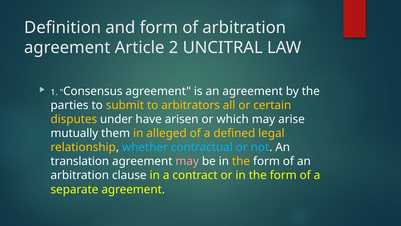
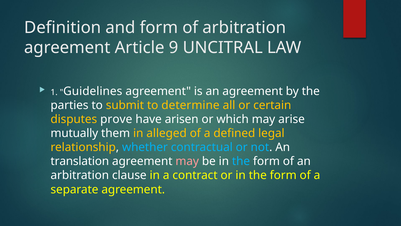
2: 2 -> 9
Consensus: Consensus -> Guidelines
arbitrators: arbitrators -> determine
under: under -> prove
the at (241, 161) colour: yellow -> light blue
